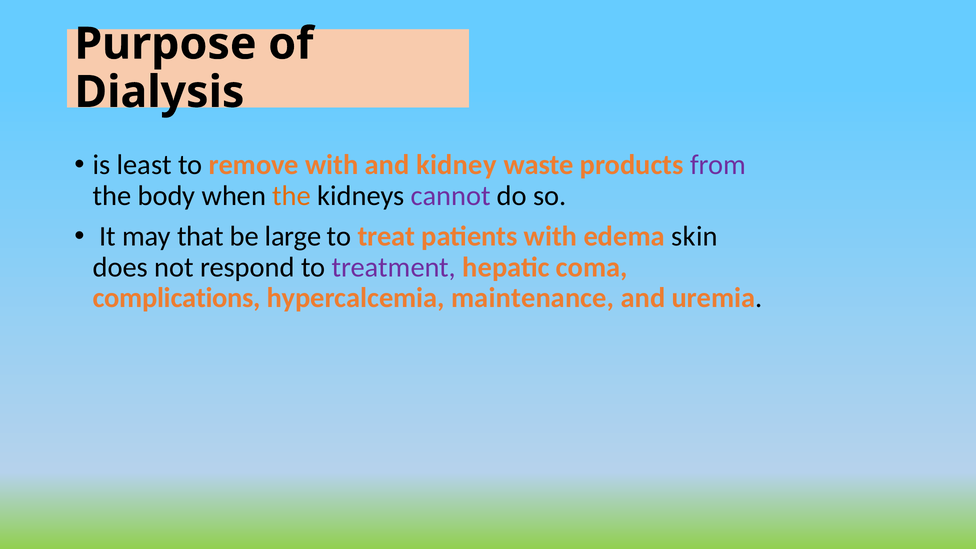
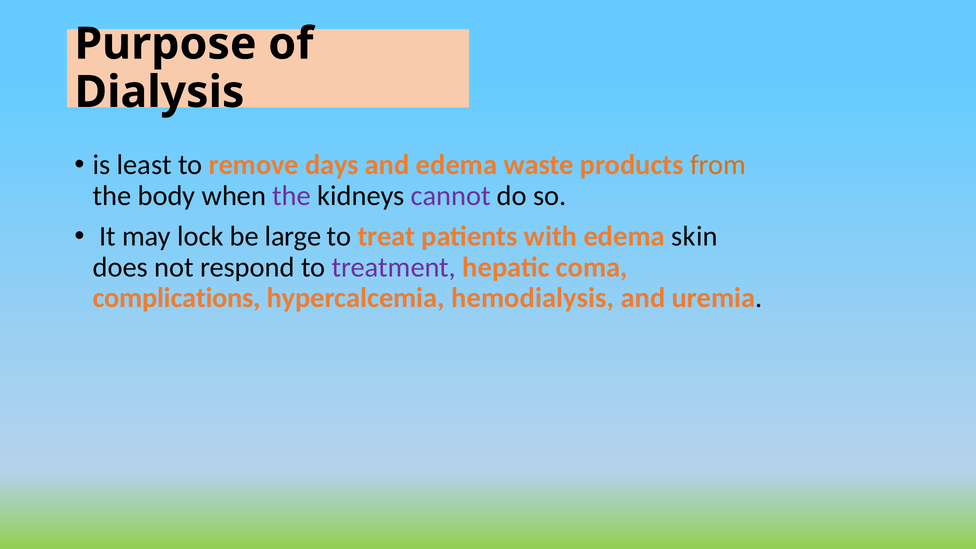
remove with: with -> days
and kidney: kidney -> edema
from colour: purple -> orange
the at (292, 196) colour: orange -> purple
that: that -> lock
maintenance: maintenance -> hemodialysis
